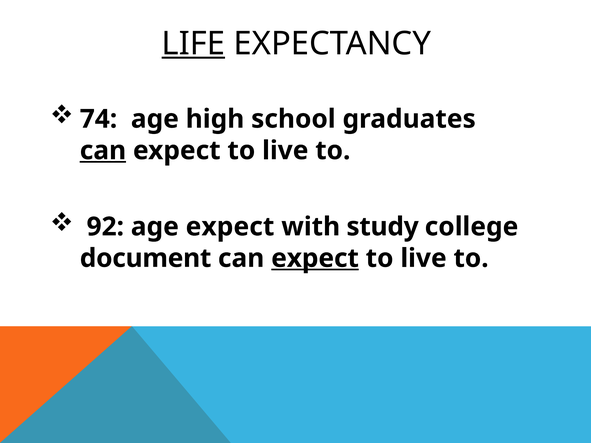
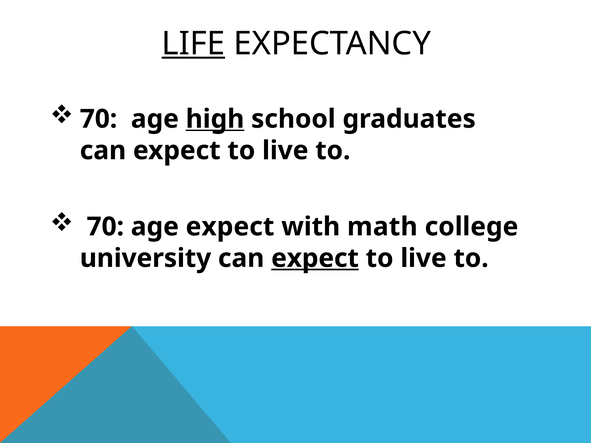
74 at (98, 119): 74 -> 70
high underline: none -> present
can at (103, 151) underline: present -> none
92 at (105, 227): 92 -> 70
study: study -> math
document: document -> university
